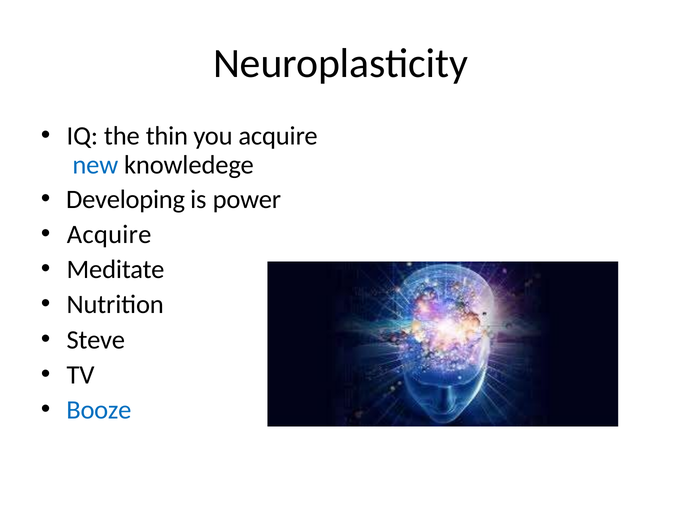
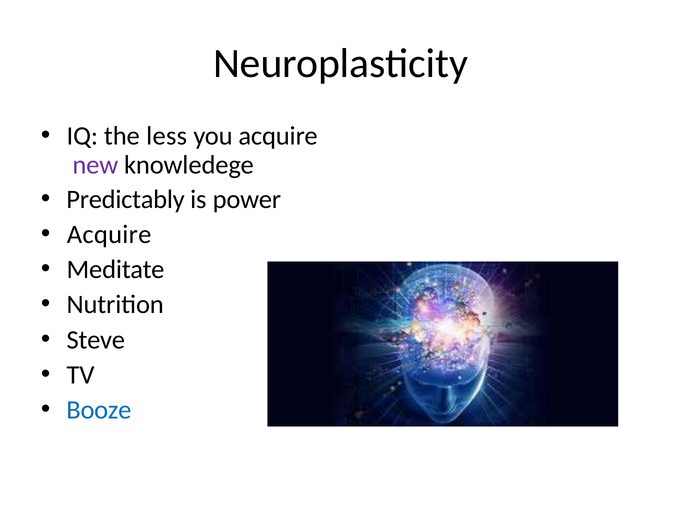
thin: thin -> less
new colour: blue -> purple
Developing: Developing -> Predictably
